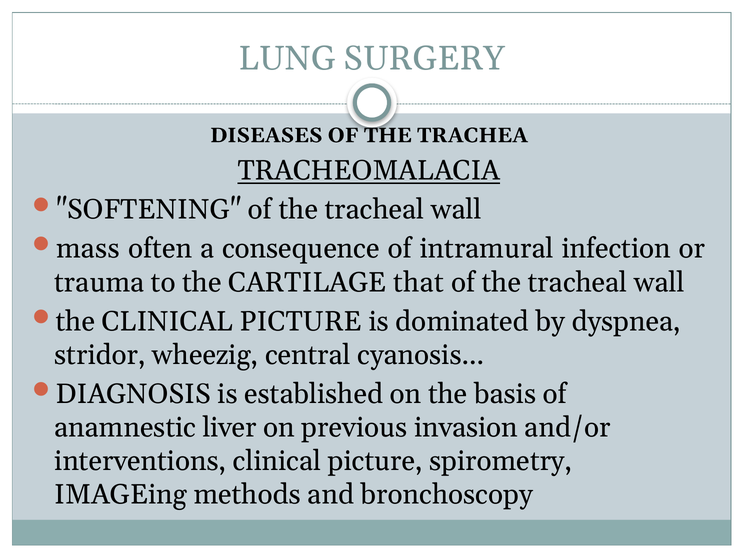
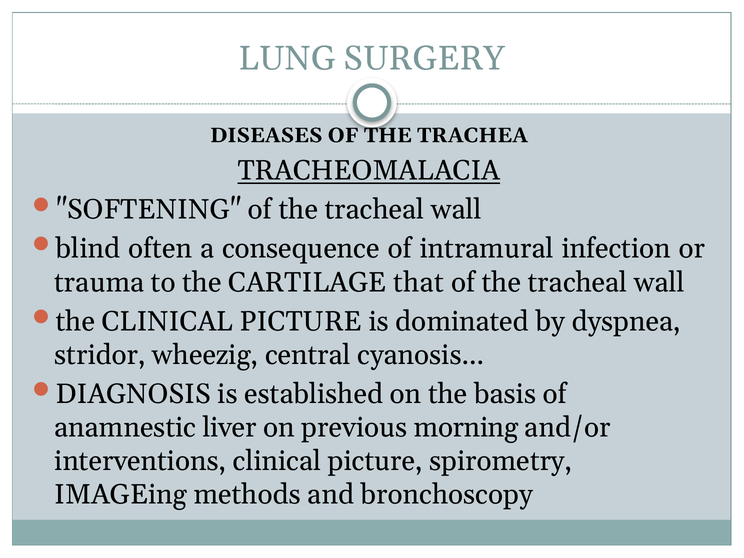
mass: mass -> blind
invasion: invasion -> morning
